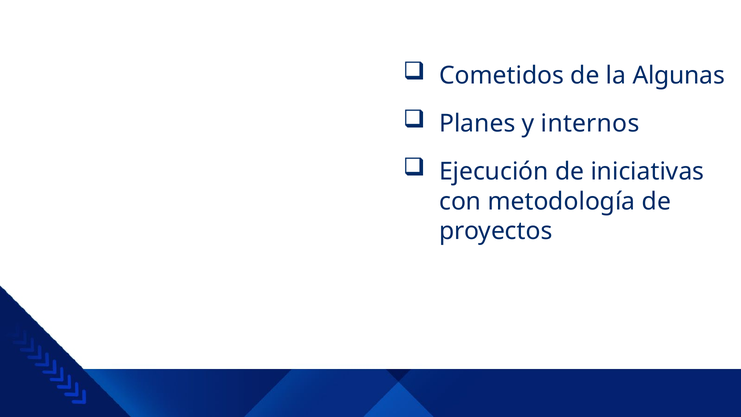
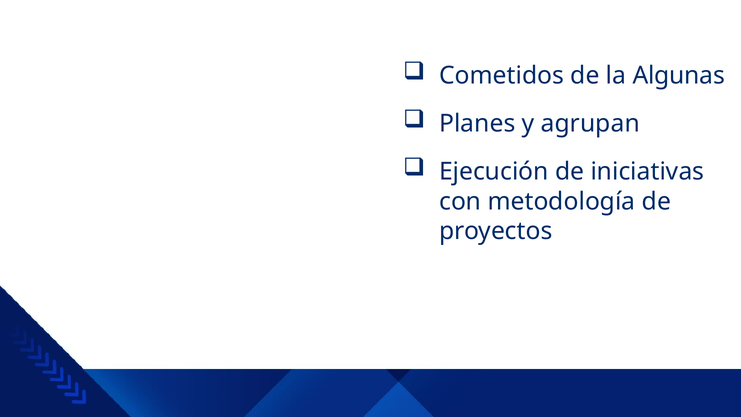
internos: internos -> agrupan
